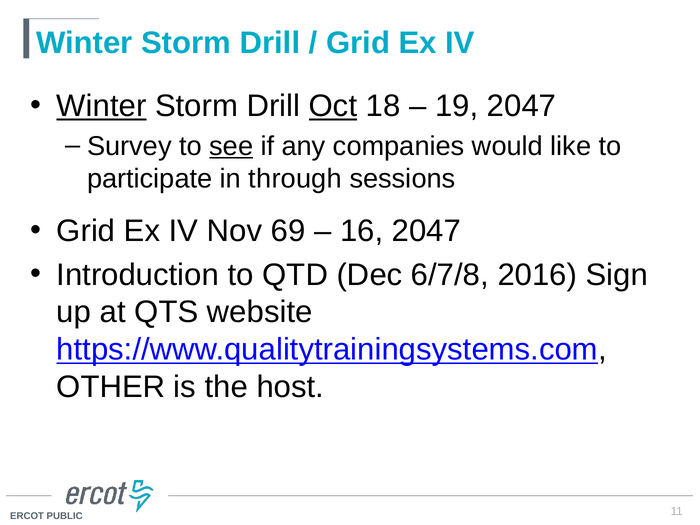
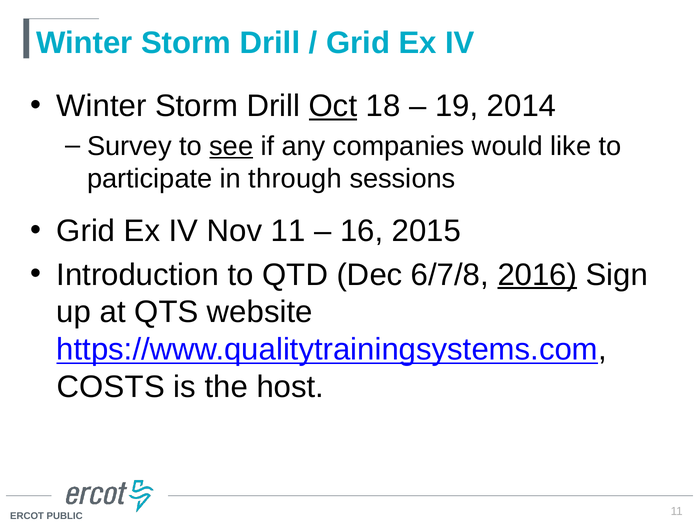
Winter at (101, 106) underline: present -> none
19 2047: 2047 -> 2014
Nov 69: 69 -> 11
16 2047: 2047 -> 2015
2016 underline: none -> present
OTHER: OTHER -> COSTS
